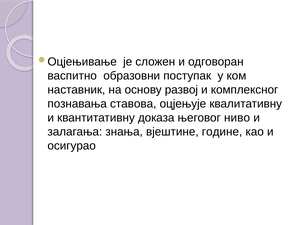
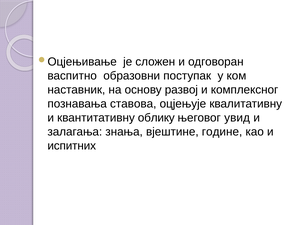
доказа: доказа -> облику
ниво: ниво -> увид
осигурао: осигурао -> испитних
